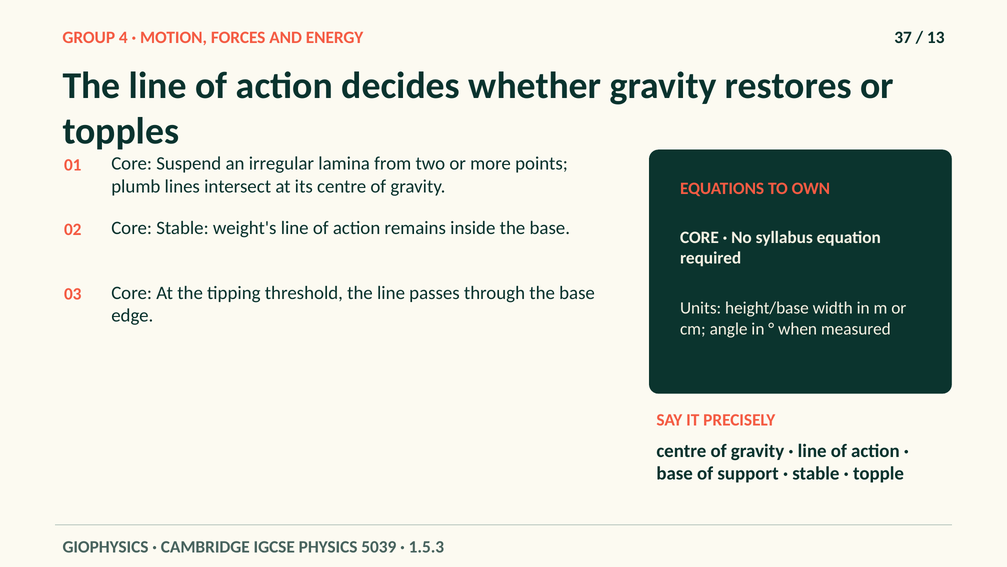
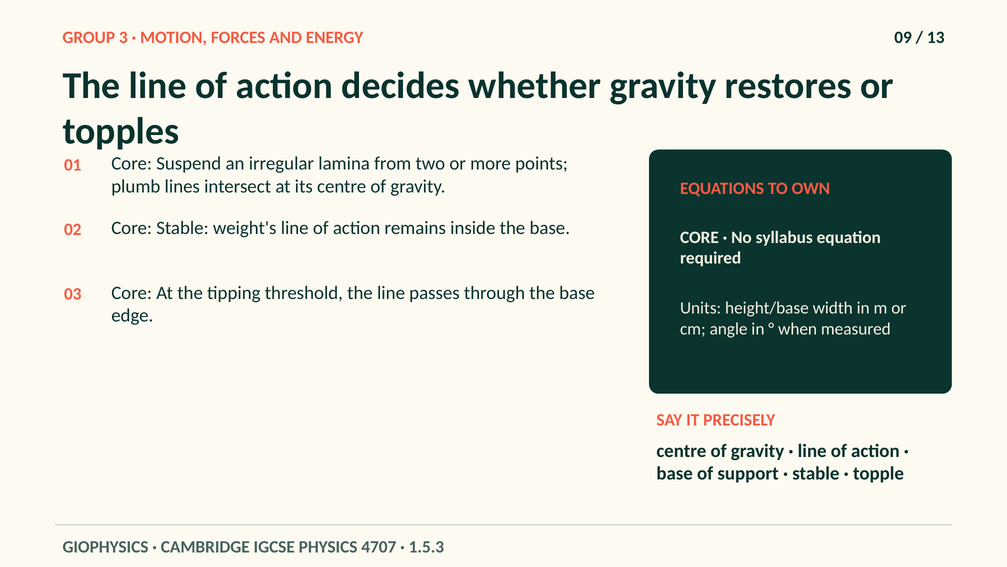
4: 4 -> 3
37: 37 -> 09
5039: 5039 -> 4707
